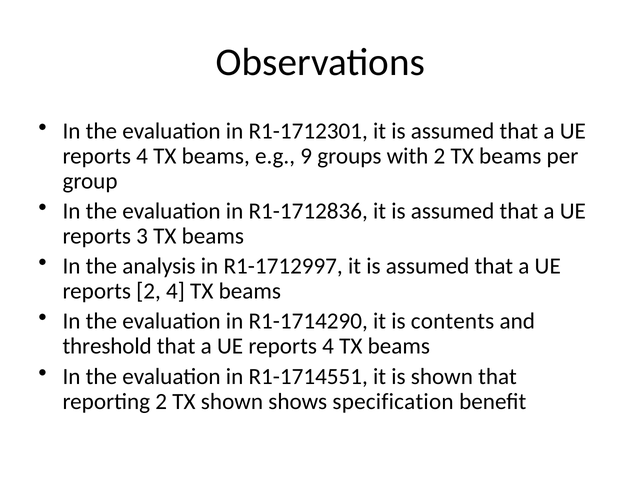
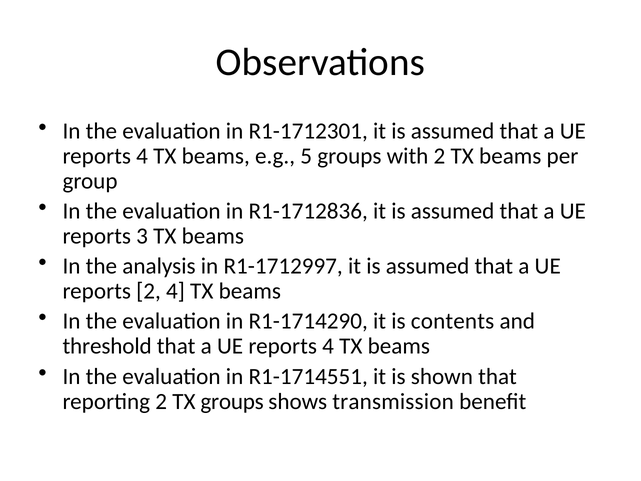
9: 9 -> 5
TX shown: shown -> groups
specification: specification -> transmission
